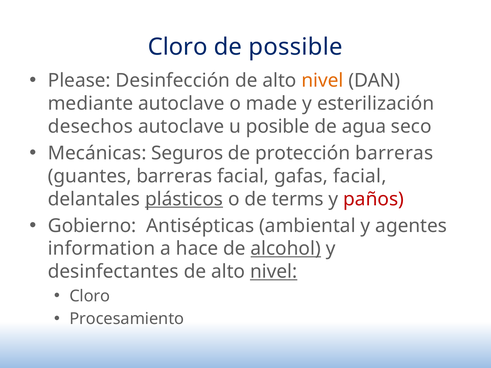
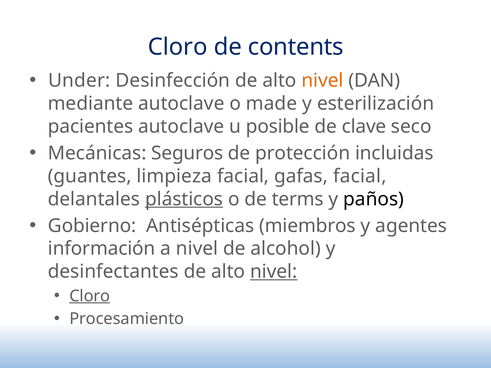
possible: possible -> contents
Please: Please -> Under
desechos: desechos -> pacientes
agua: agua -> clave
protección barreras: barreras -> incluidas
guantes barreras: barreras -> limpieza
paños colour: red -> black
ambiental: ambiental -> miembros
information: information -> información
a hace: hace -> nivel
alcohol underline: present -> none
Cloro at (90, 296) underline: none -> present
